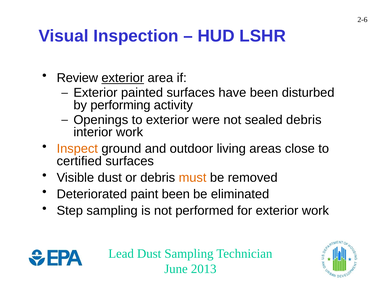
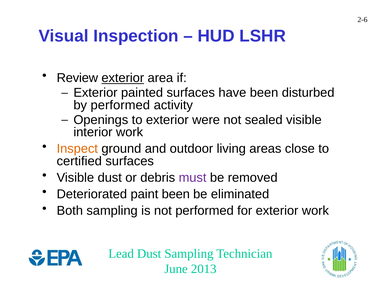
by performing: performing -> performed
sealed debris: debris -> visible
must colour: orange -> purple
Step: Step -> Both
